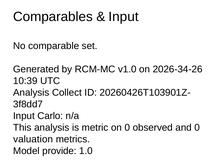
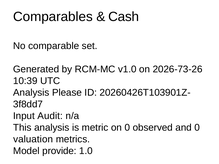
Input at (123, 17): Input -> Cash
2026-34-26: 2026-34-26 -> 2026-73-26
Collect: Collect -> Please
Carlo: Carlo -> Audit
